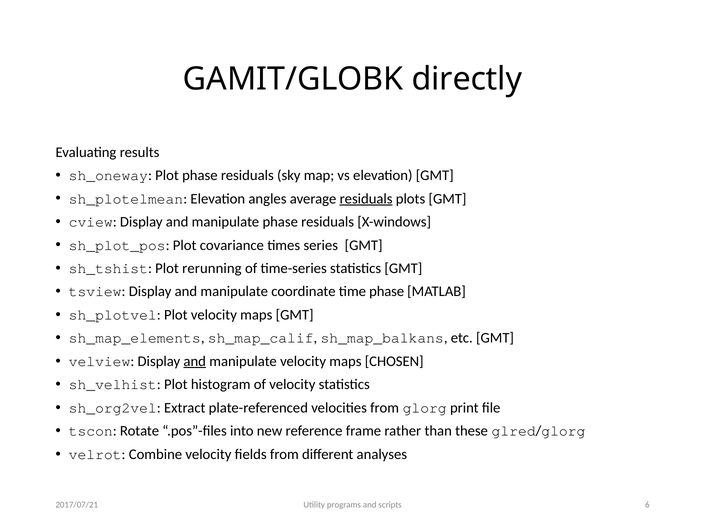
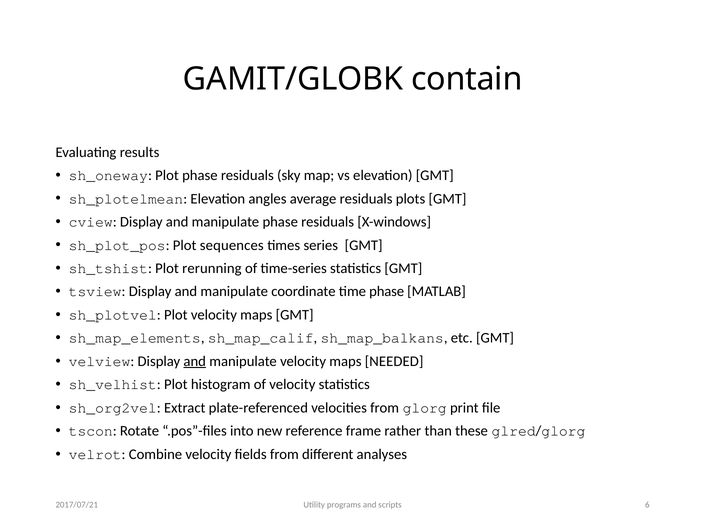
directly: directly -> contain
residuals at (366, 199) underline: present -> none
covariance: covariance -> sequences
CHOSEN: CHOSEN -> NEEDED
